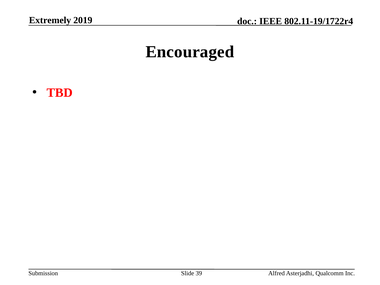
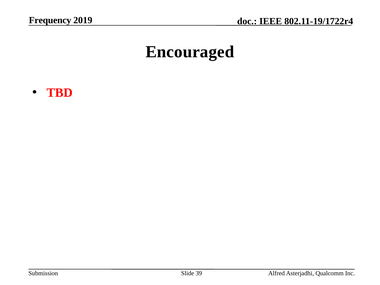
Extremely: Extremely -> Frequency
